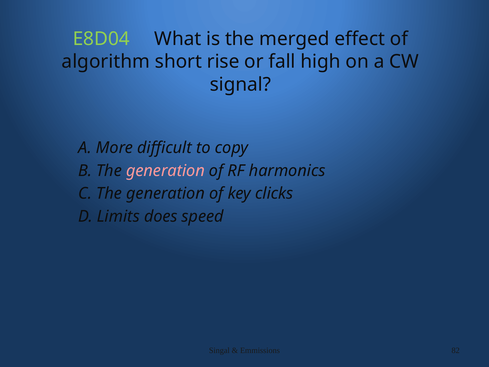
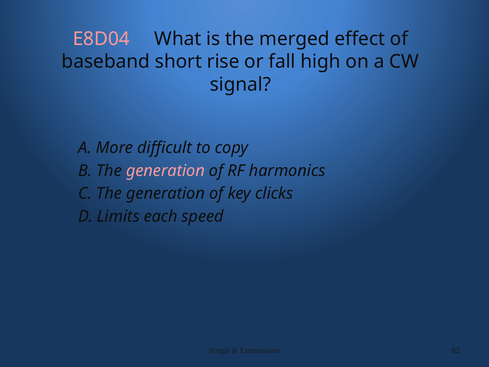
E8D04 colour: light green -> pink
algorithm: algorithm -> baseband
does: does -> each
